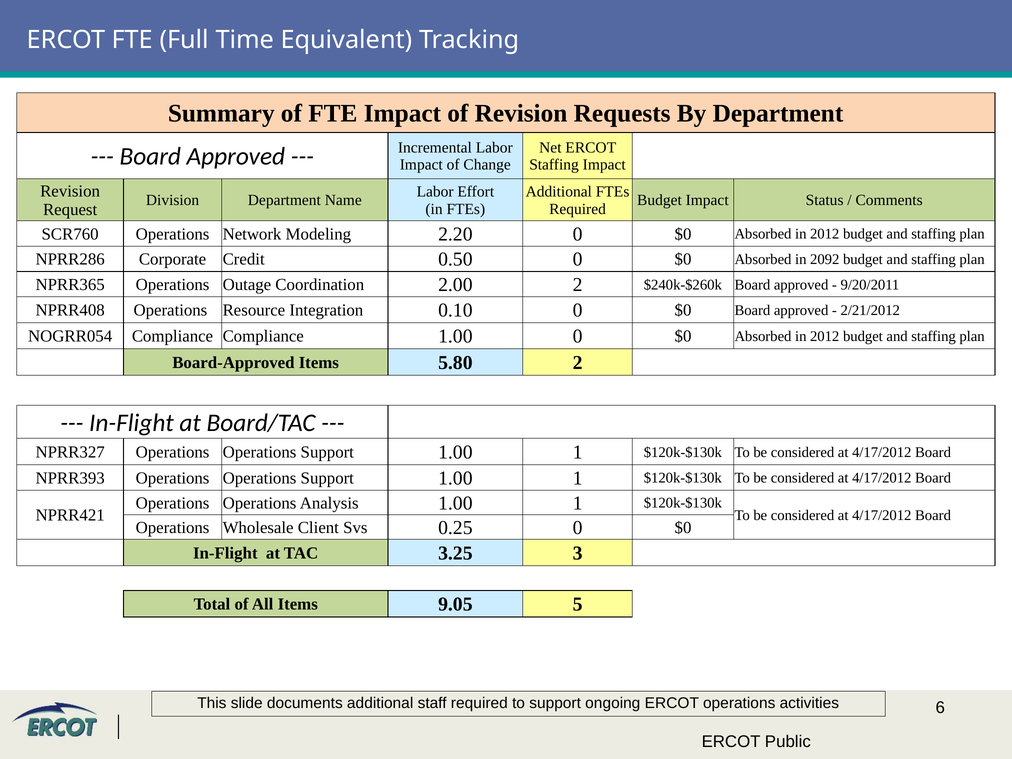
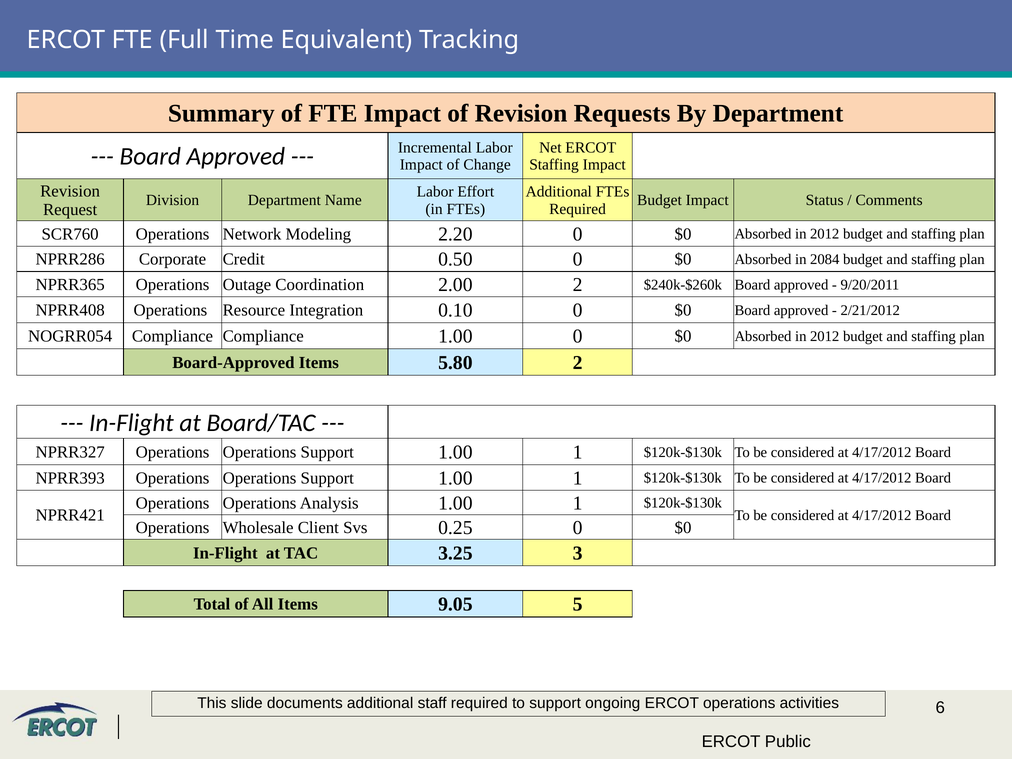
2092: 2092 -> 2084
